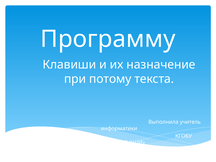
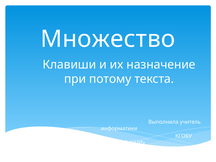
Программу: Программу -> Множество
